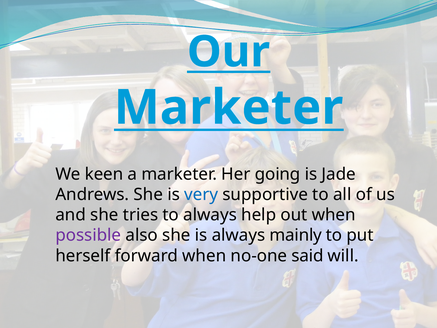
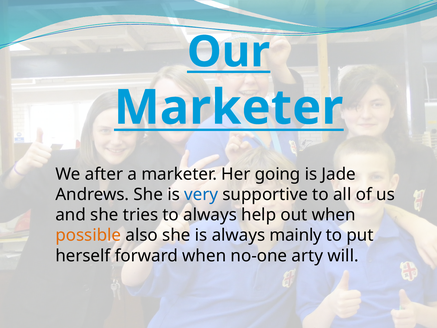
keen: keen -> after
possible colour: purple -> orange
said: said -> arty
